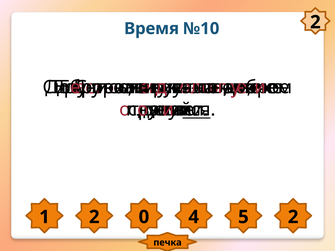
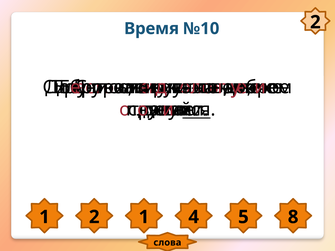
2 0: 0 -> 1
5 2: 2 -> 8
печка: печка -> слова
